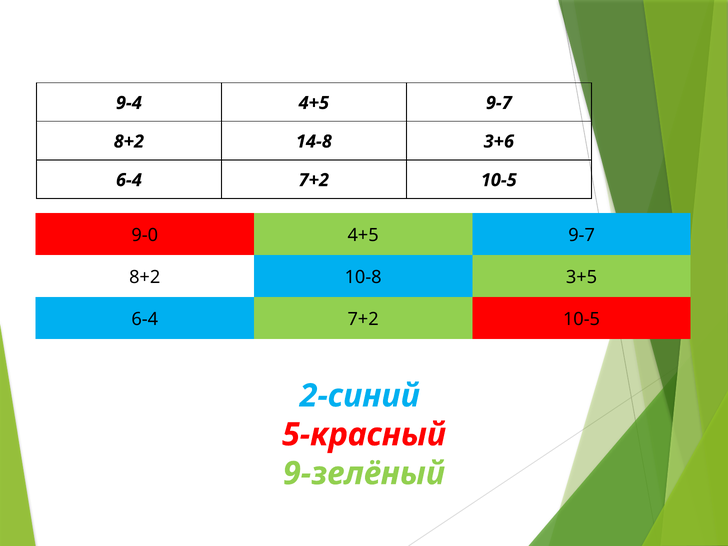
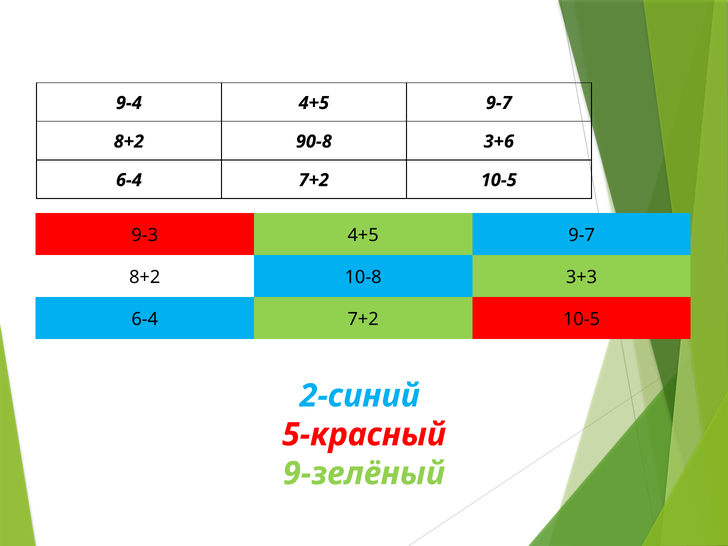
14-8: 14-8 -> 90-8
9-0: 9-0 -> 9-3
3+5: 3+5 -> 3+3
